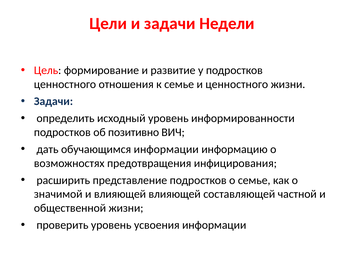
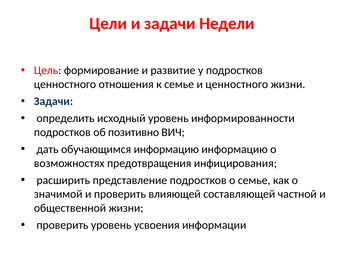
обучающимся информации: информации -> информацию
и влияющей: влияющей -> проверить
